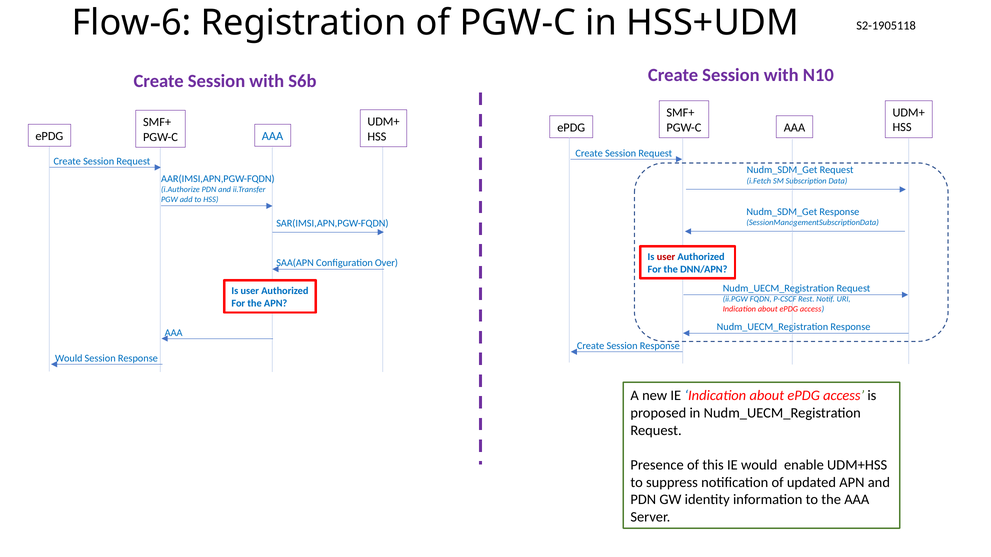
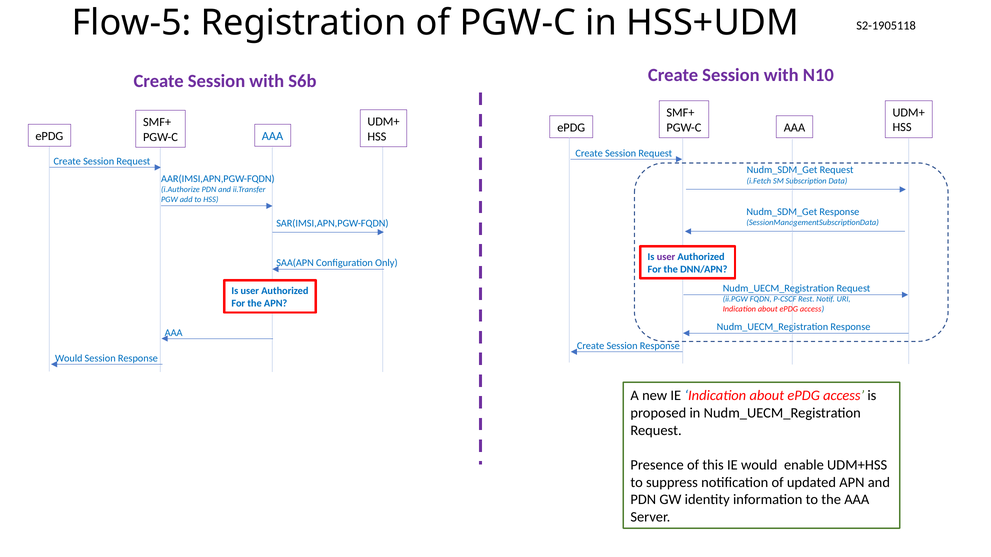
Flow-6: Flow-6 -> Flow-5
user at (666, 257) colour: red -> purple
Over: Over -> Only
